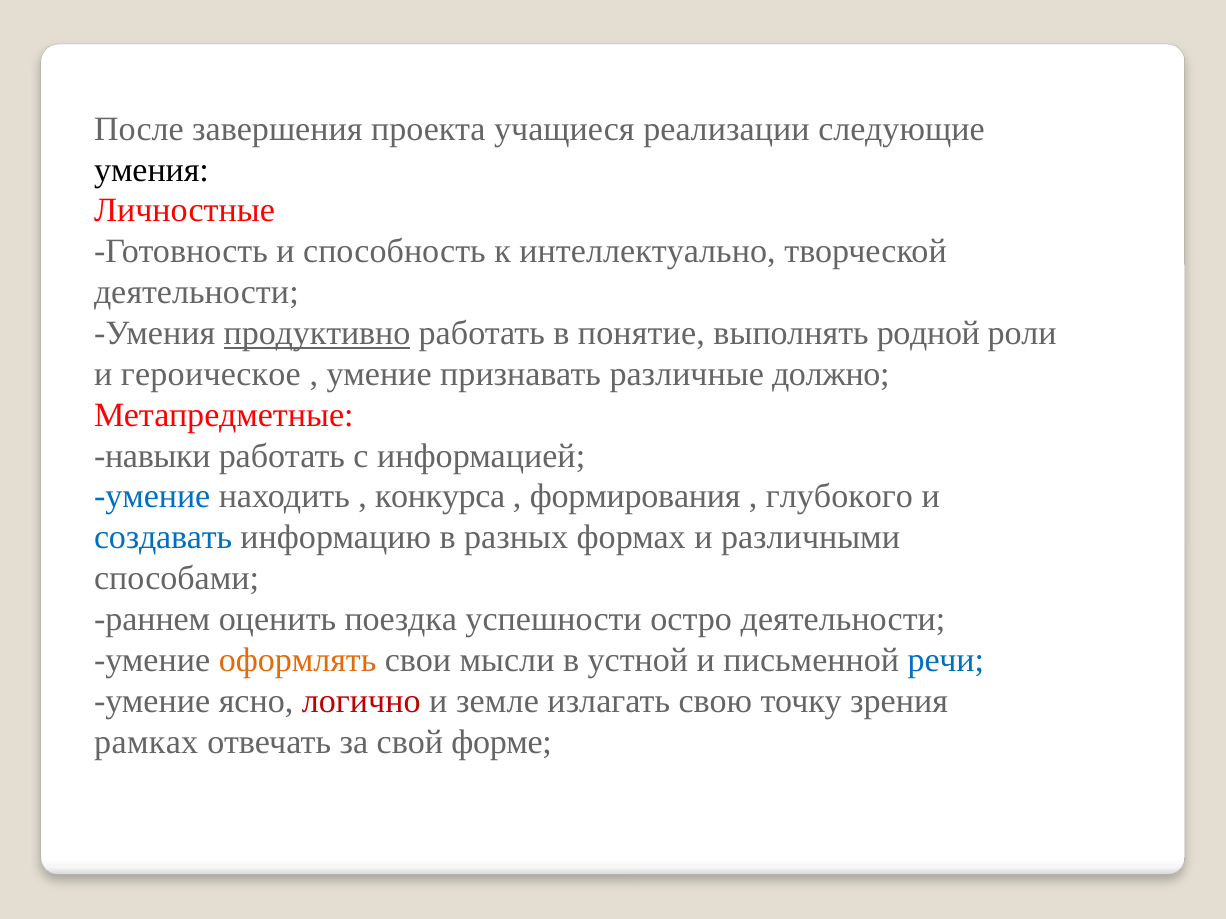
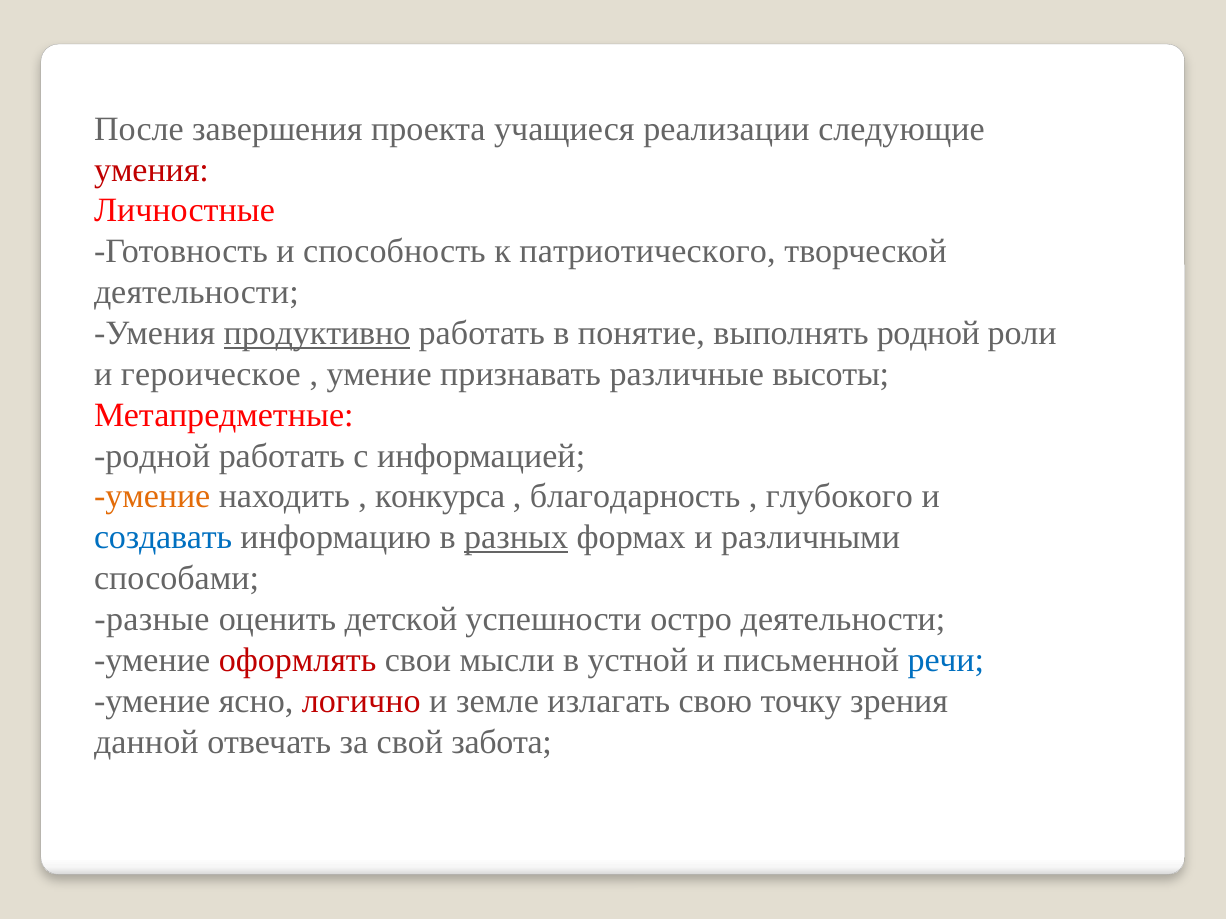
умения at (151, 170) colour: black -> red
интеллектуально: интеллектуально -> патриотического
должно: должно -> высоты
навыки at (152, 456): навыки -> родной
умение at (152, 497) colour: blue -> orange
формирования: формирования -> благодарность
разных underline: none -> present
раннем: раннем -> разные
поездка: поездка -> детской
оформлять colour: orange -> red
рамках: рамках -> данной
форме: форме -> забота
